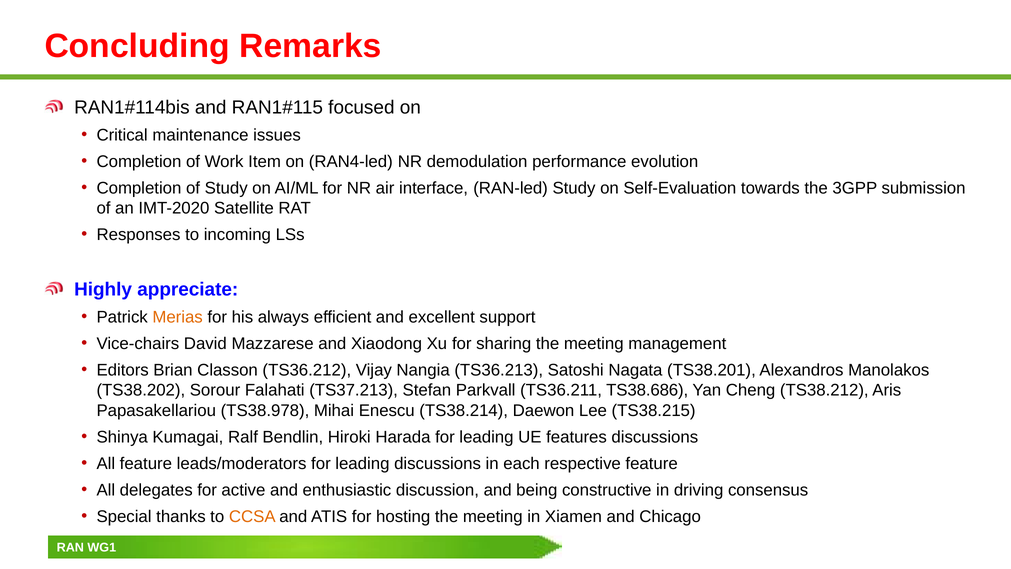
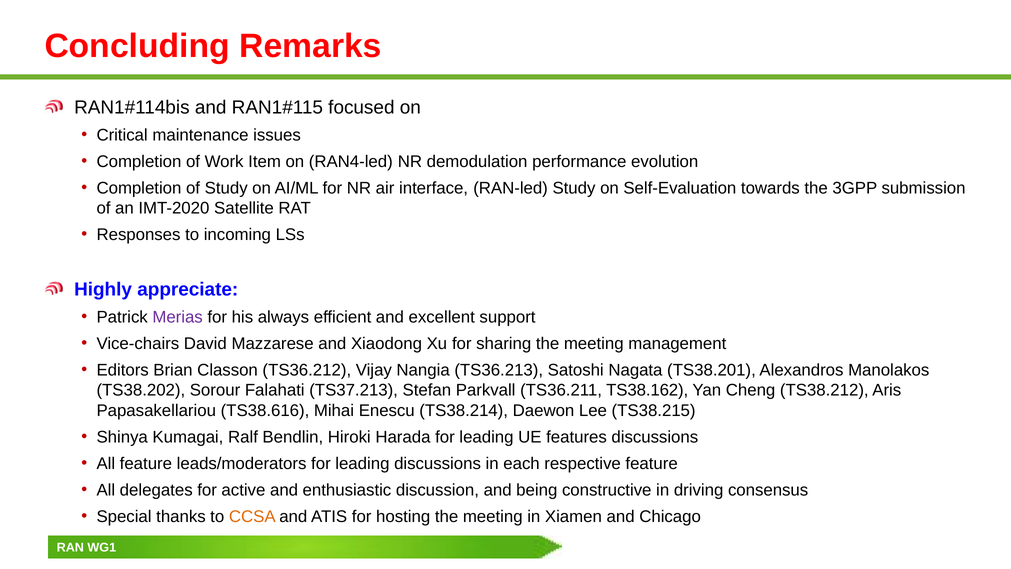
Merias colour: orange -> purple
TS38.686: TS38.686 -> TS38.162
TS38.978: TS38.978 -> TS38.616
